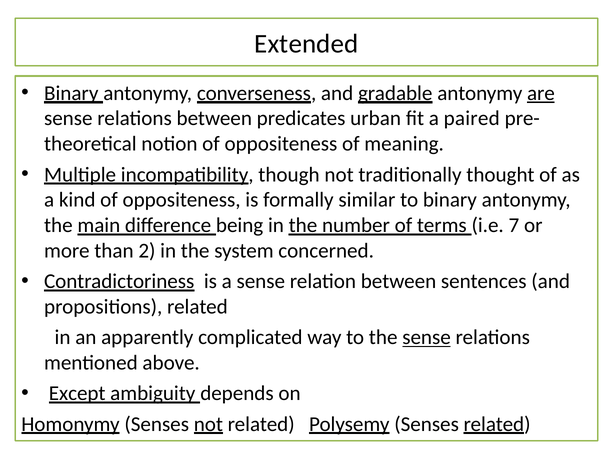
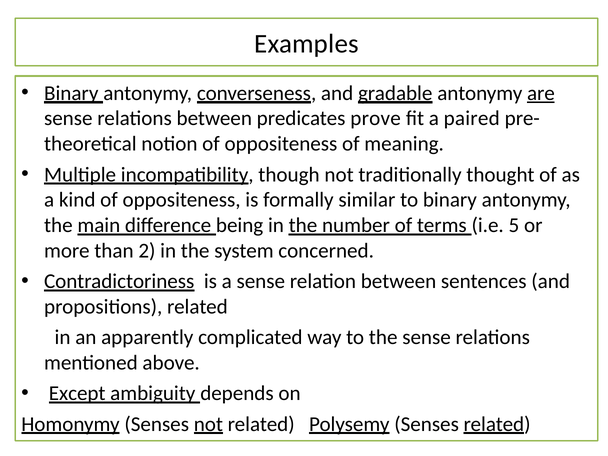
Extended: Extended -> Examples
urban: urban -> prove
7: 7 -> 5
sense at (427, 337) underline: present -> none
